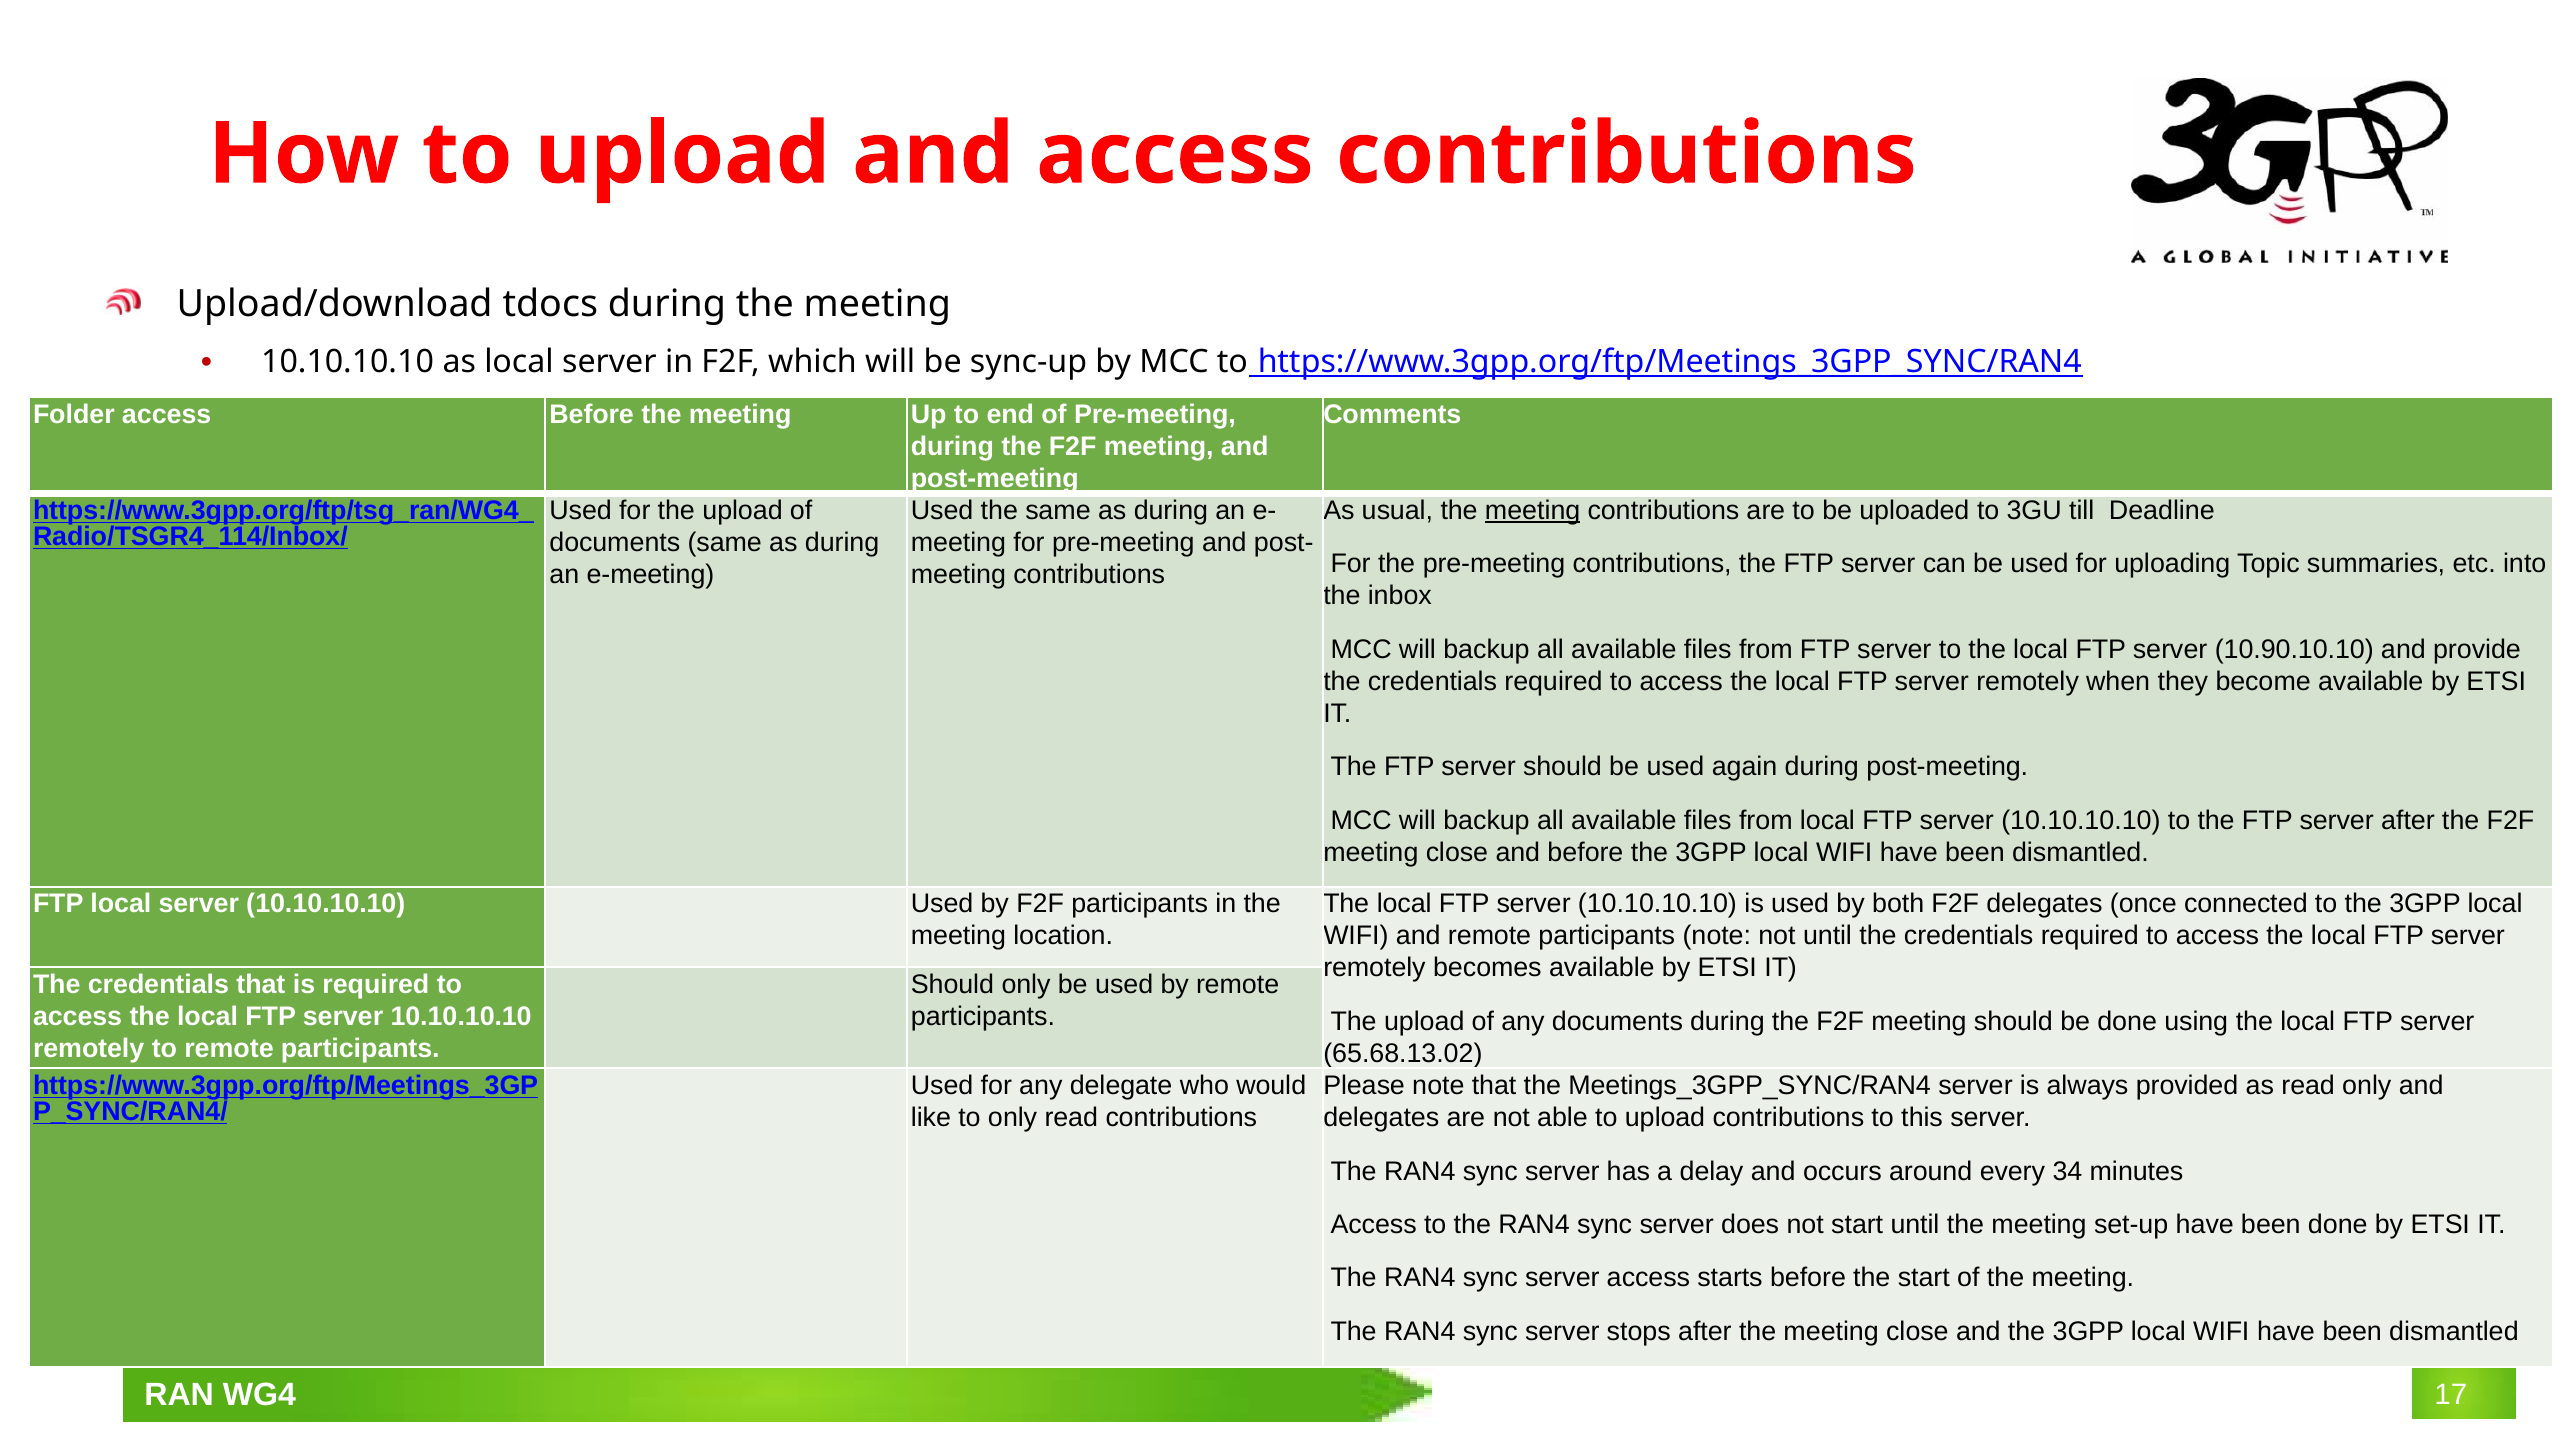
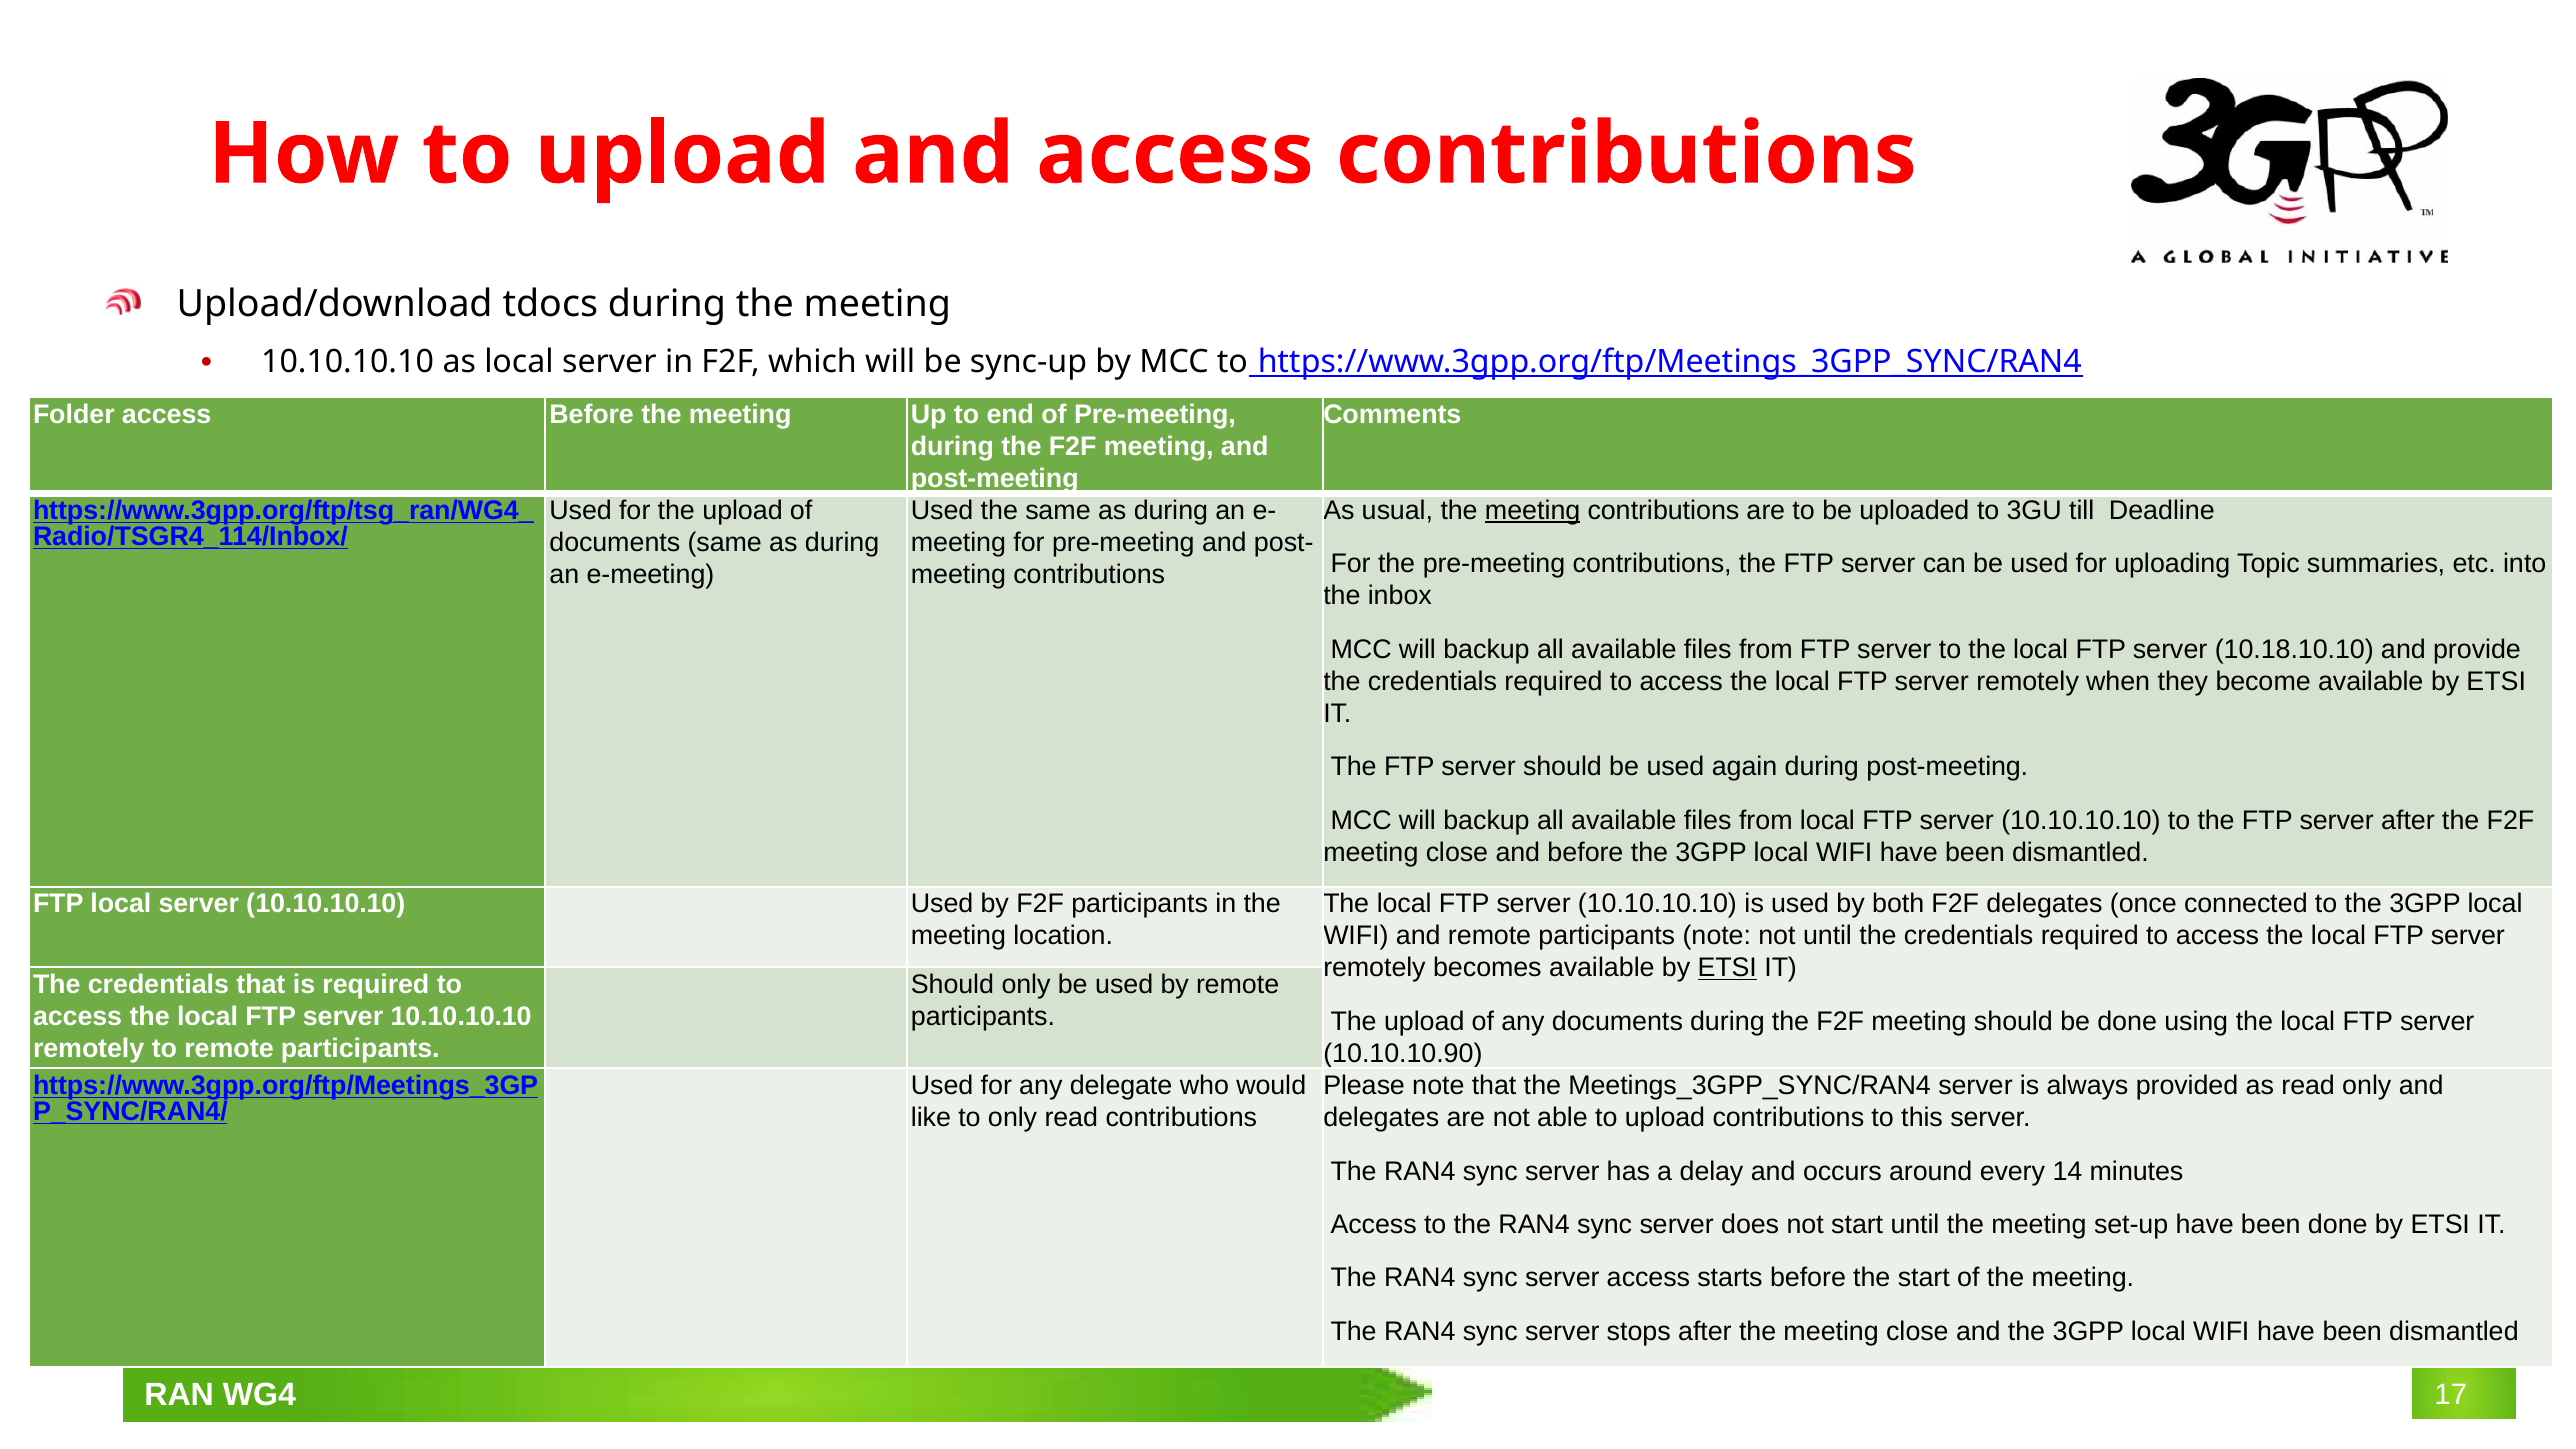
10.90.10.10: 10.90.10.10 -> 10.18.10.10
ETSI at (1727, 968) underline: none -> present
65.68.13.02: 65.68.13.02 -> 10.10.10.90
34: 34 -> 14
